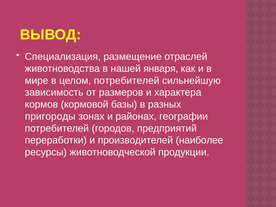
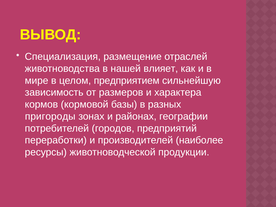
января: января -> влияет
целом потребителей: потребителей -> предприятием
